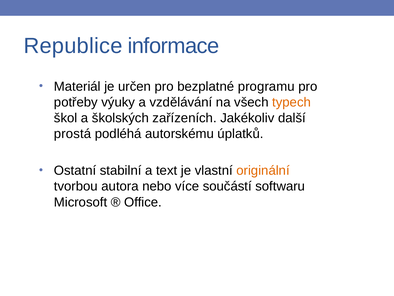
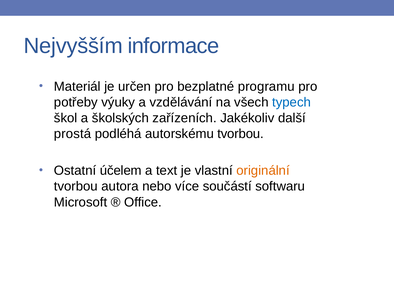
Republice: Republice -> Nejvyšším
typech colour: orange -> blue
autorskému úplatků: úplatků -> tvorbou
stabilní: stabilní -> účelem
